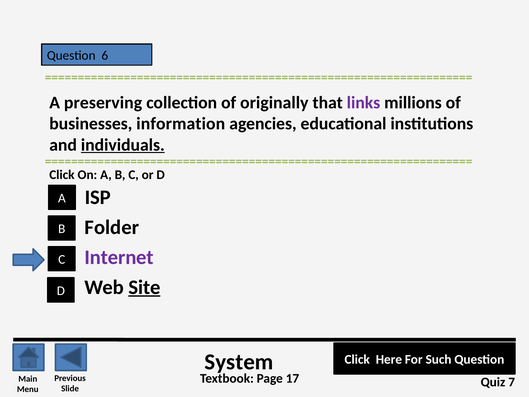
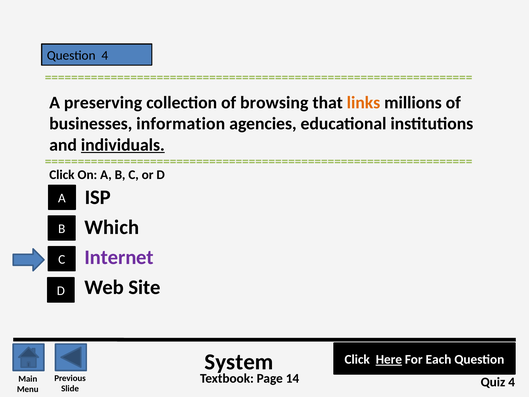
Question 6: 6 -> 4
originally: originally -> browsing
links colour: purple -> orange
Folder: Folder -> Which
Site underline: present -> none
Here underline: none -> present
Such: Such -> Each
17: 17 -> 14
Quiz 7: 7 -> 4
